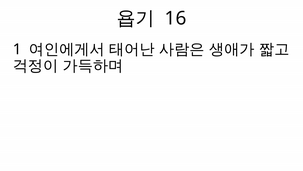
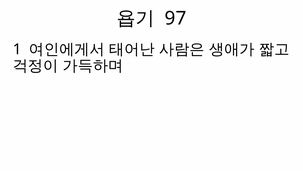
16: 16 -> 97
